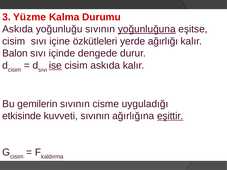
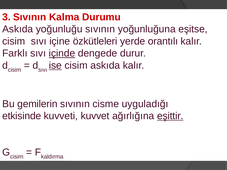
3 Yüzme: Yüzme -> Sıvının
yoğunluğuna underline: present -> none
ağırlığı: ağırlığı -> orantılı
Balon: Balon -> Farklı
içinde underline: none -> present
kuvveti sıvının: sıvının -> kuvvet
